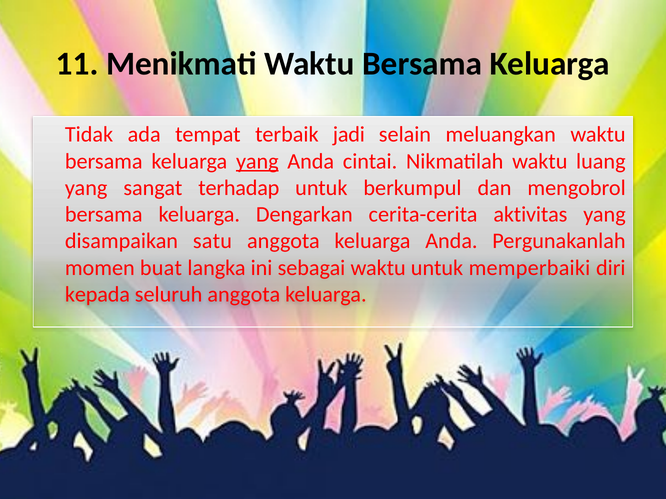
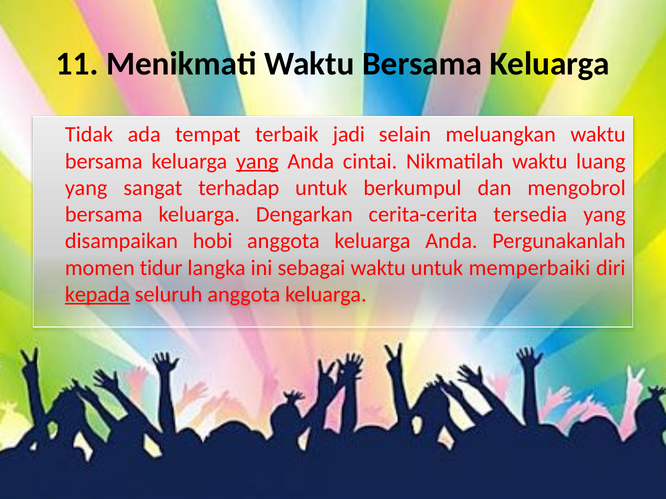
aktivitas: aktivitas -> tersedia
satu: satu -> hobi
buat: buat -> tidur
kepada underline: none -> present
